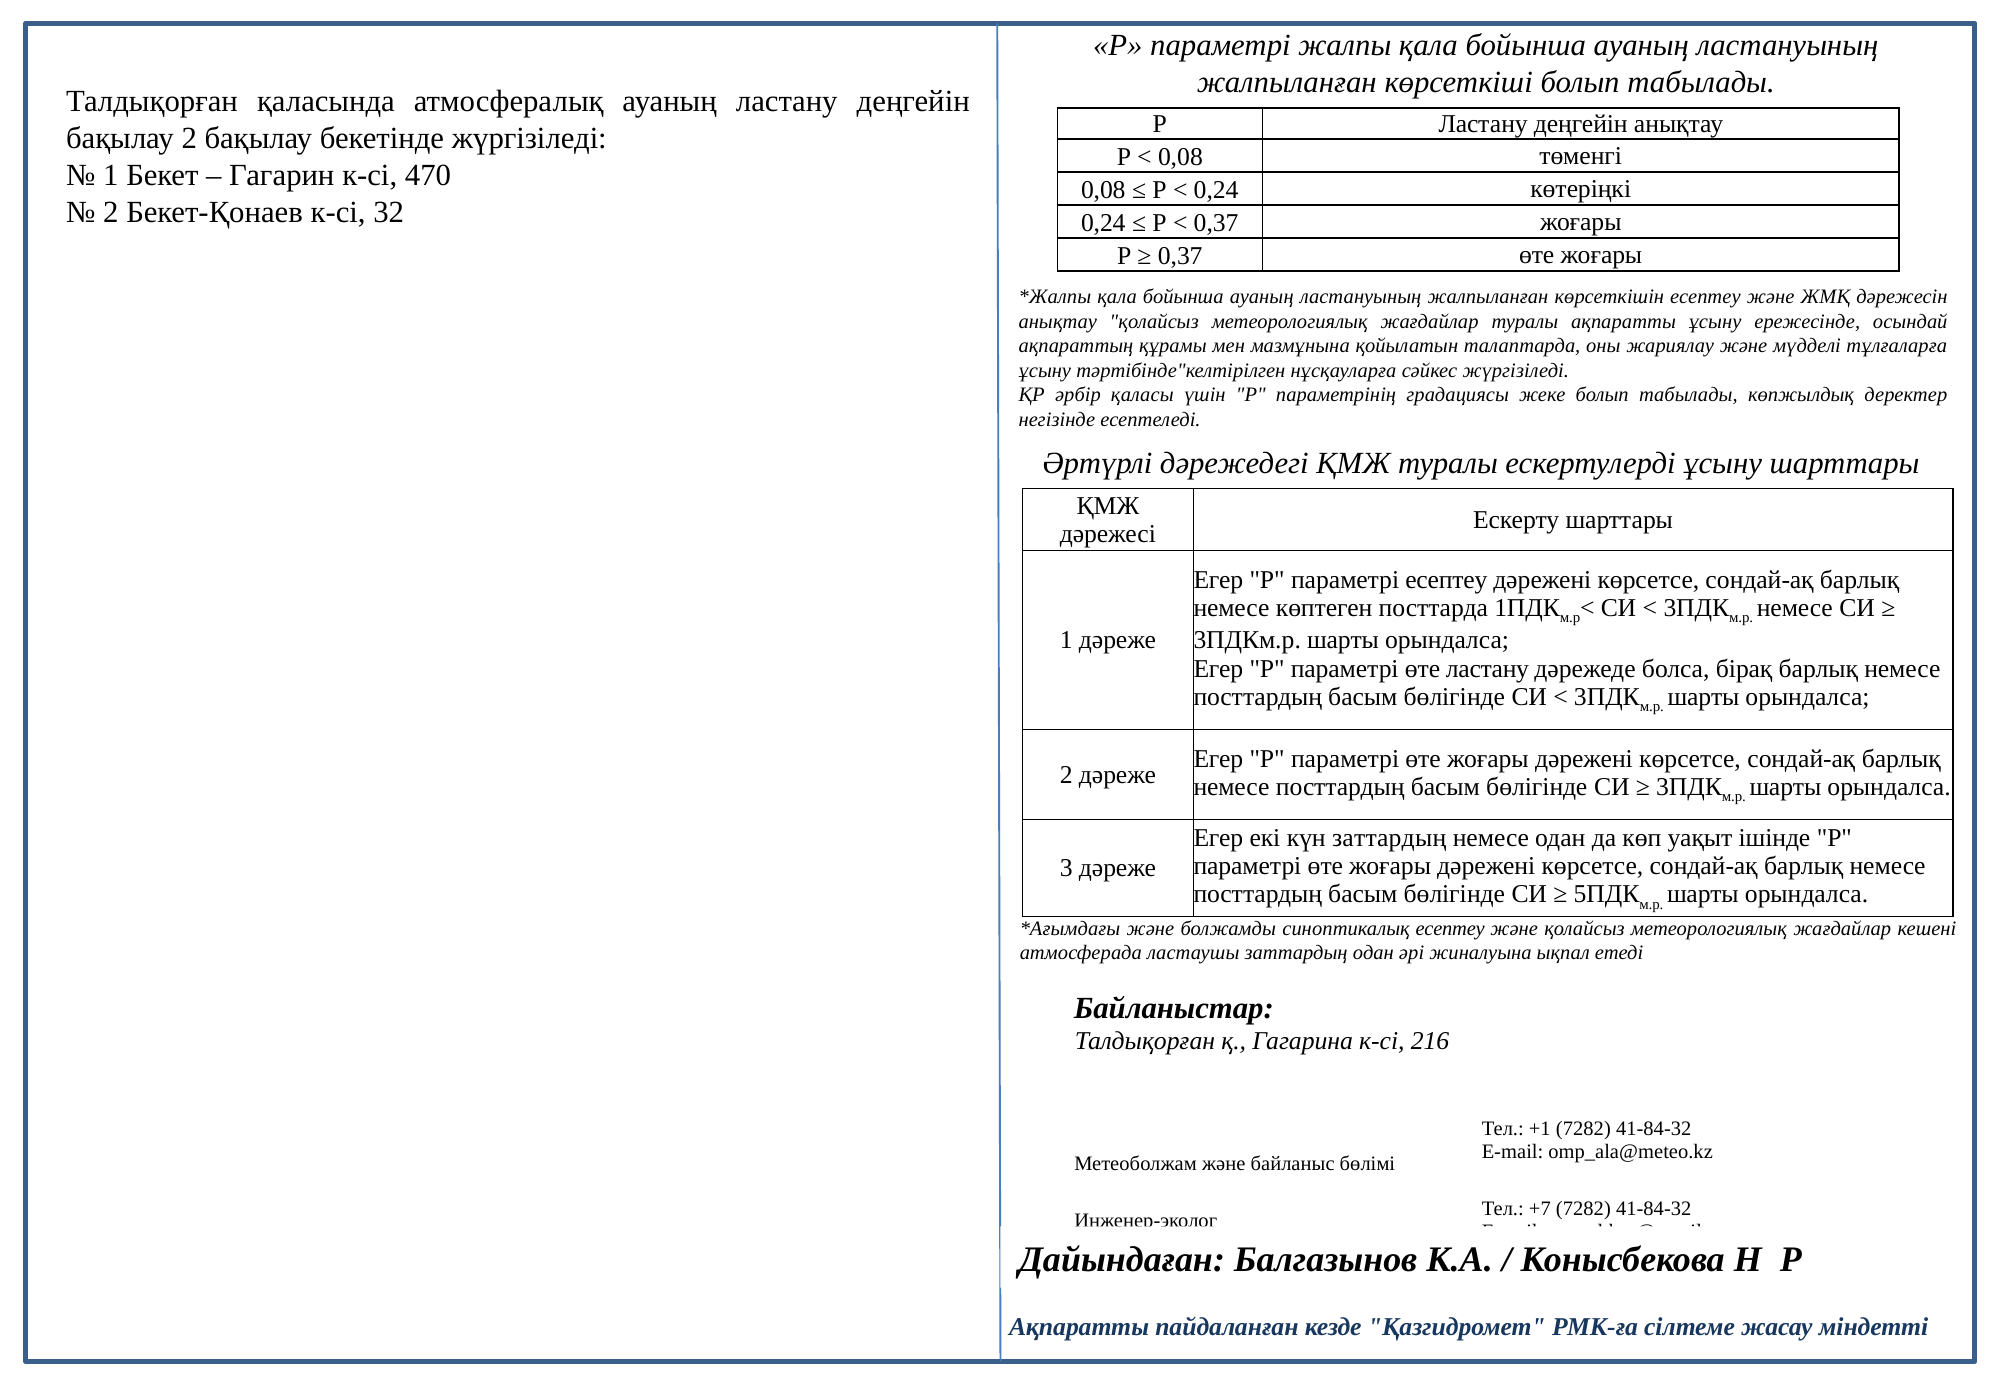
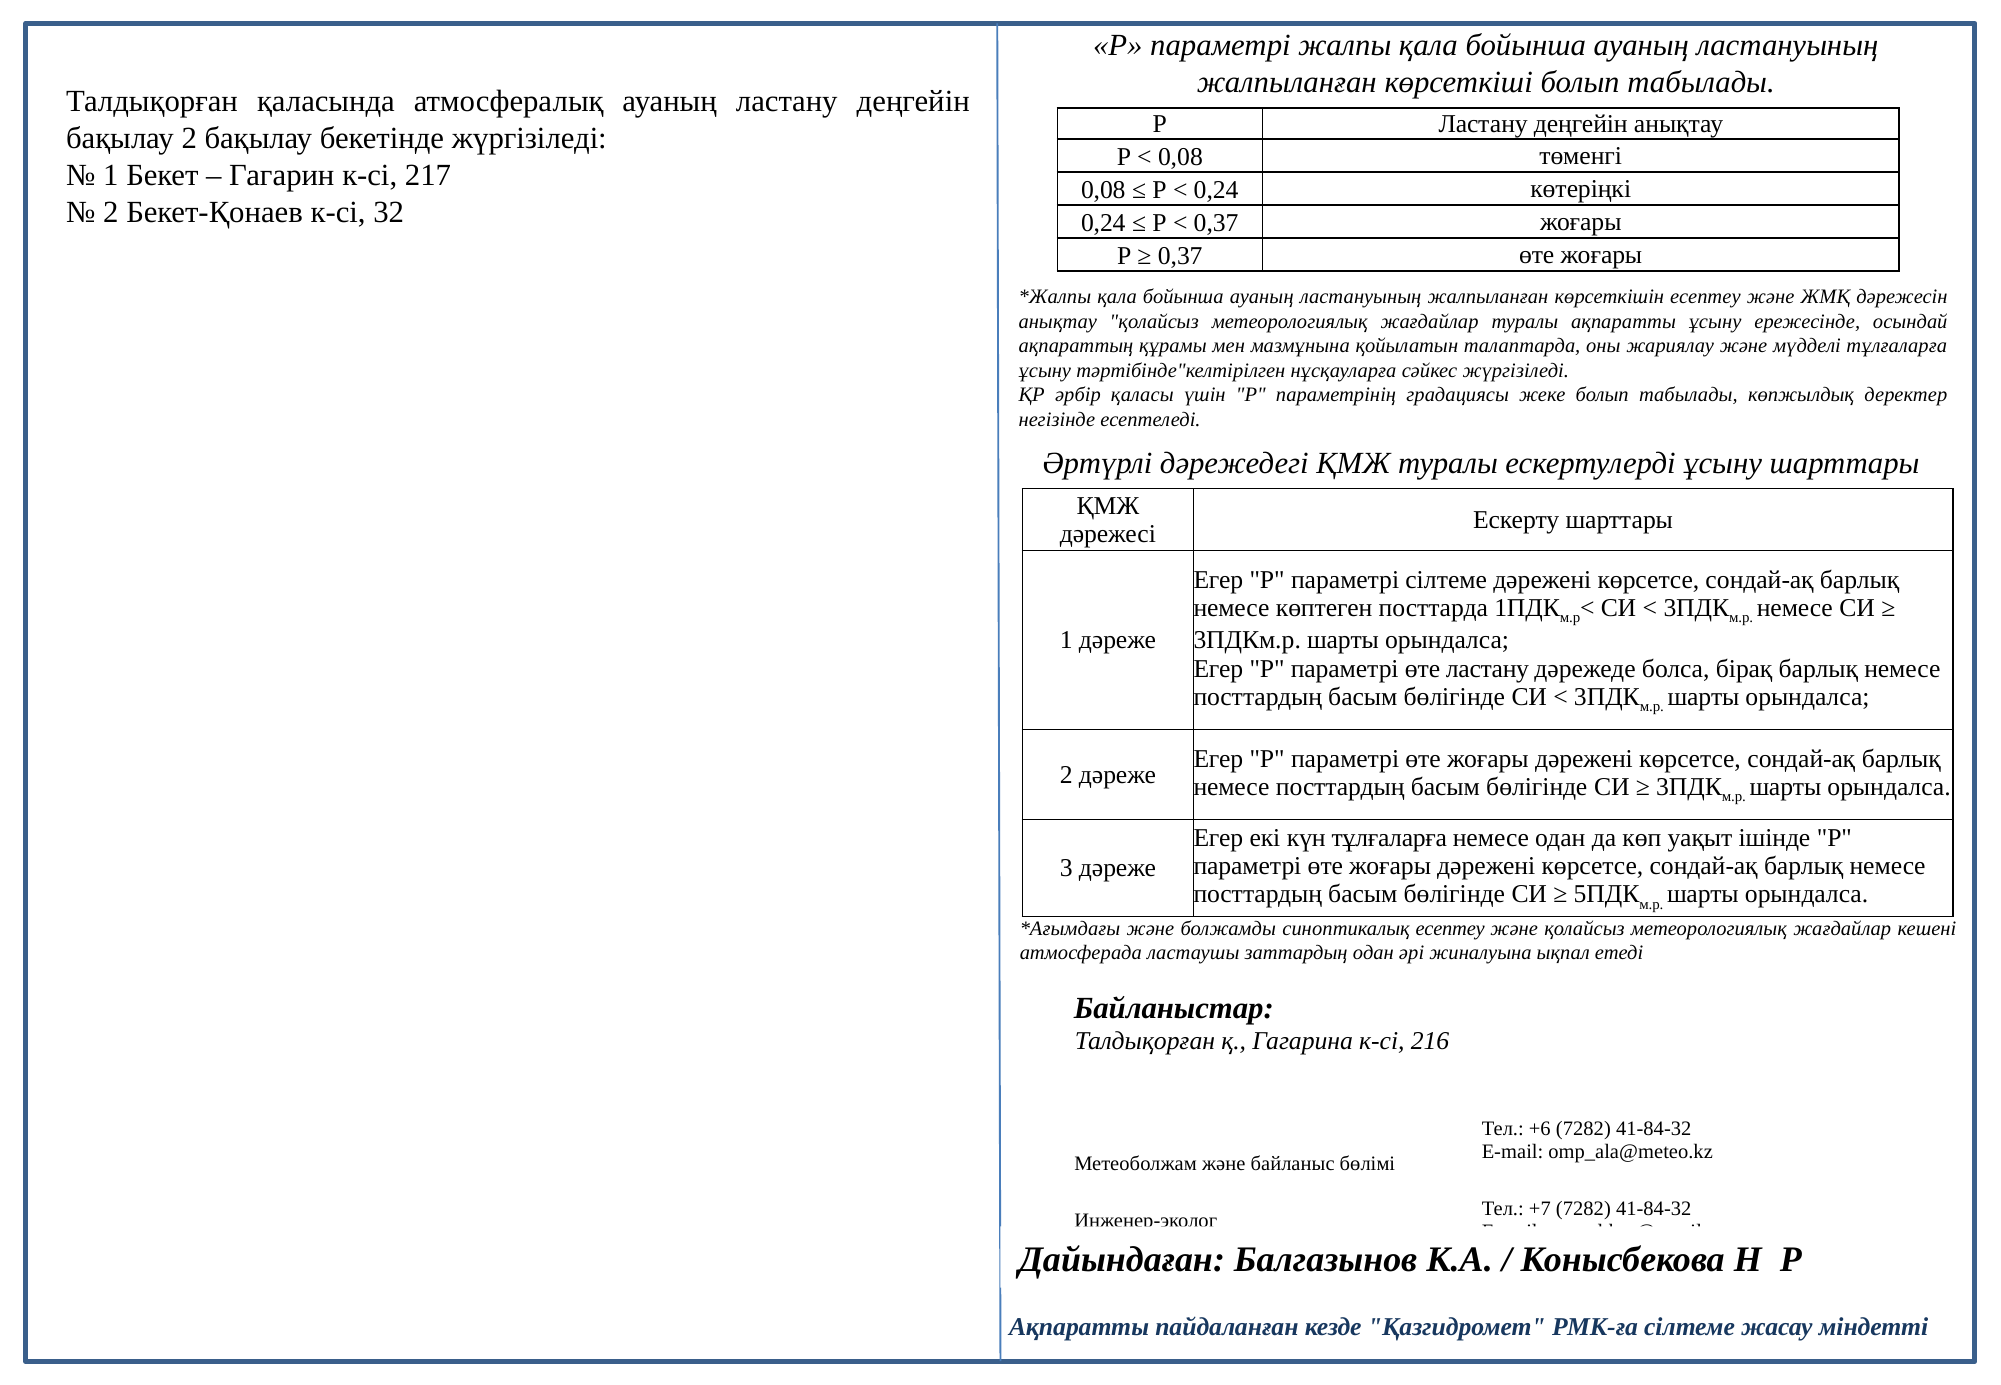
470: 470 -> 217
параметрі есептеу: есептеу -> сілтеме
күн заттардың: заттардың -> тұлғаларға
+1: +1 -> +6
